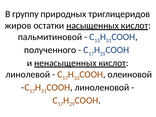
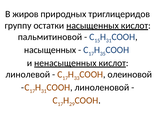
группу: группу -> жиров
жиров: жиров -> группу
полученного at (50, 50): полученного -> насыщенных
